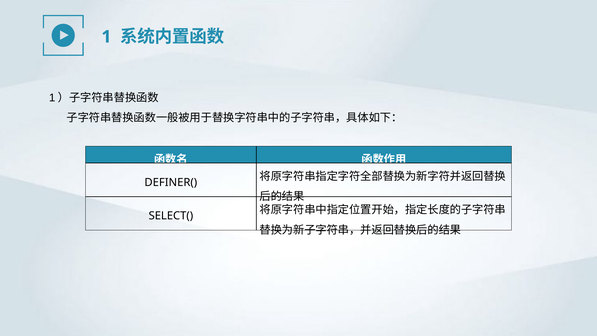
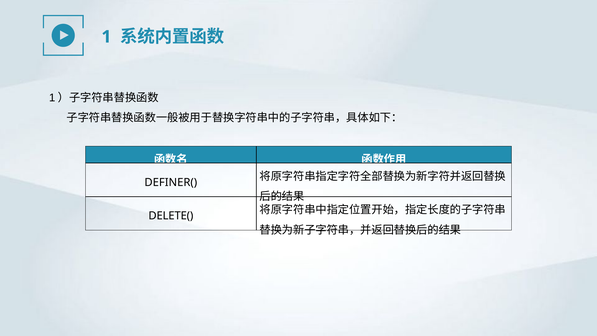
SELECT(: SELECT( -> DELETE(
